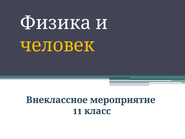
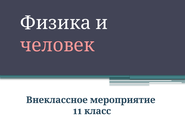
человек colour: yellow -> pink
